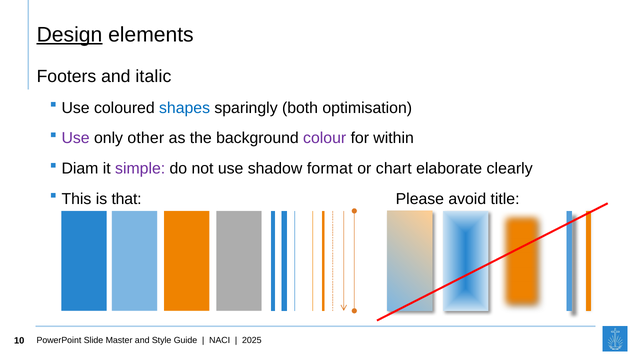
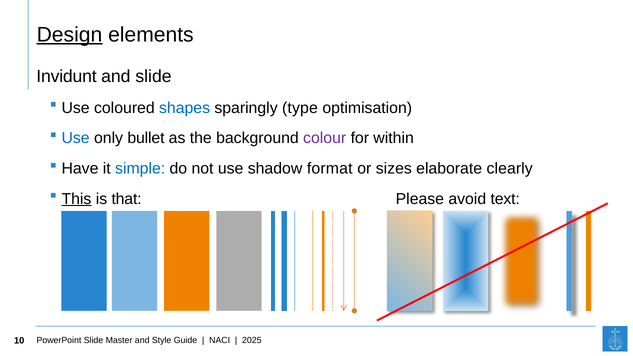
Footers: Footers -> Invidunt
and italic: italic -> slide
both: both -> type
Use at (76, 138) colour: purple -> blue
other: other -> bullet
Diam: Diam -> Have
simple colour: purple -> blue
chart: chart -> sizes
This underline: none -> present
title: title -> text
